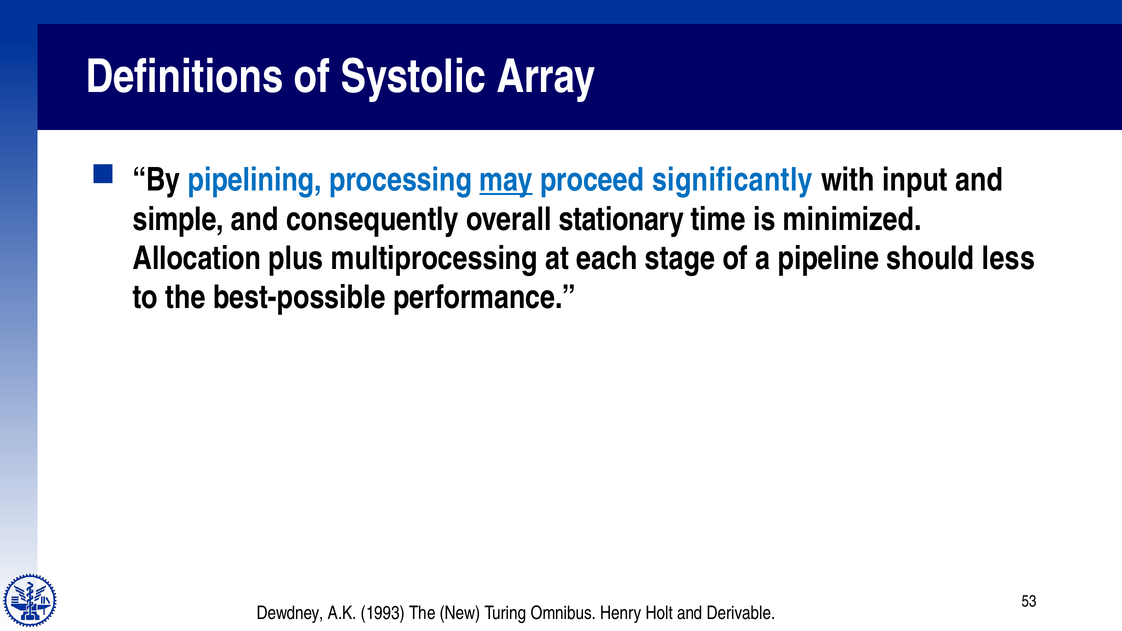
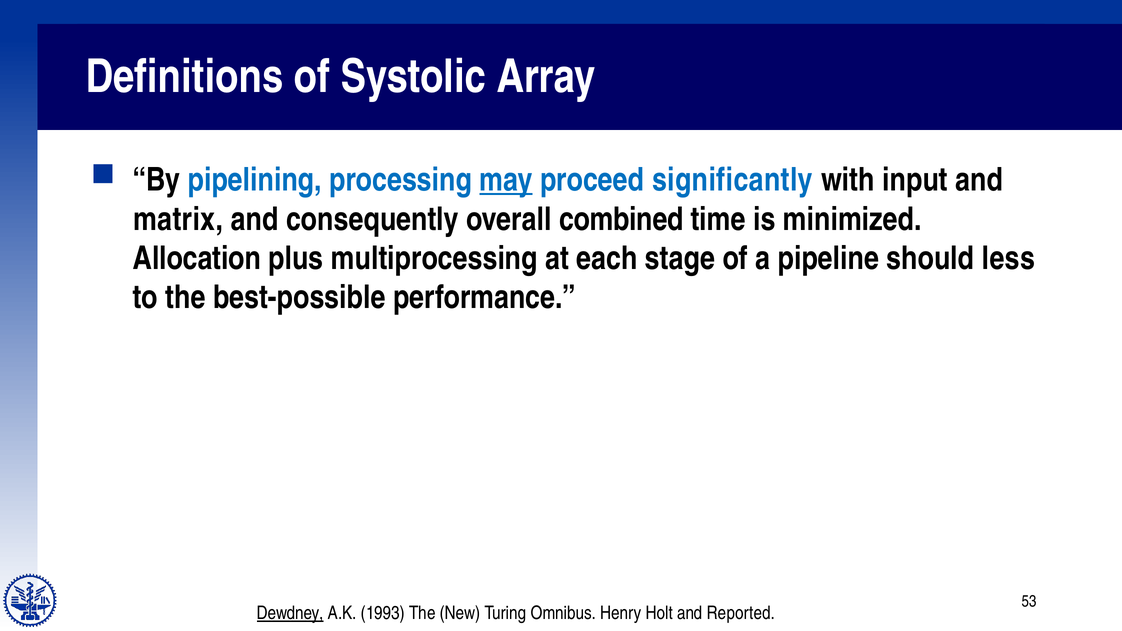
simple: simple -> matrix
stationary: stationary -> combined
Dewdney underline: none -> present
Derivable: Derivable -> Reported
